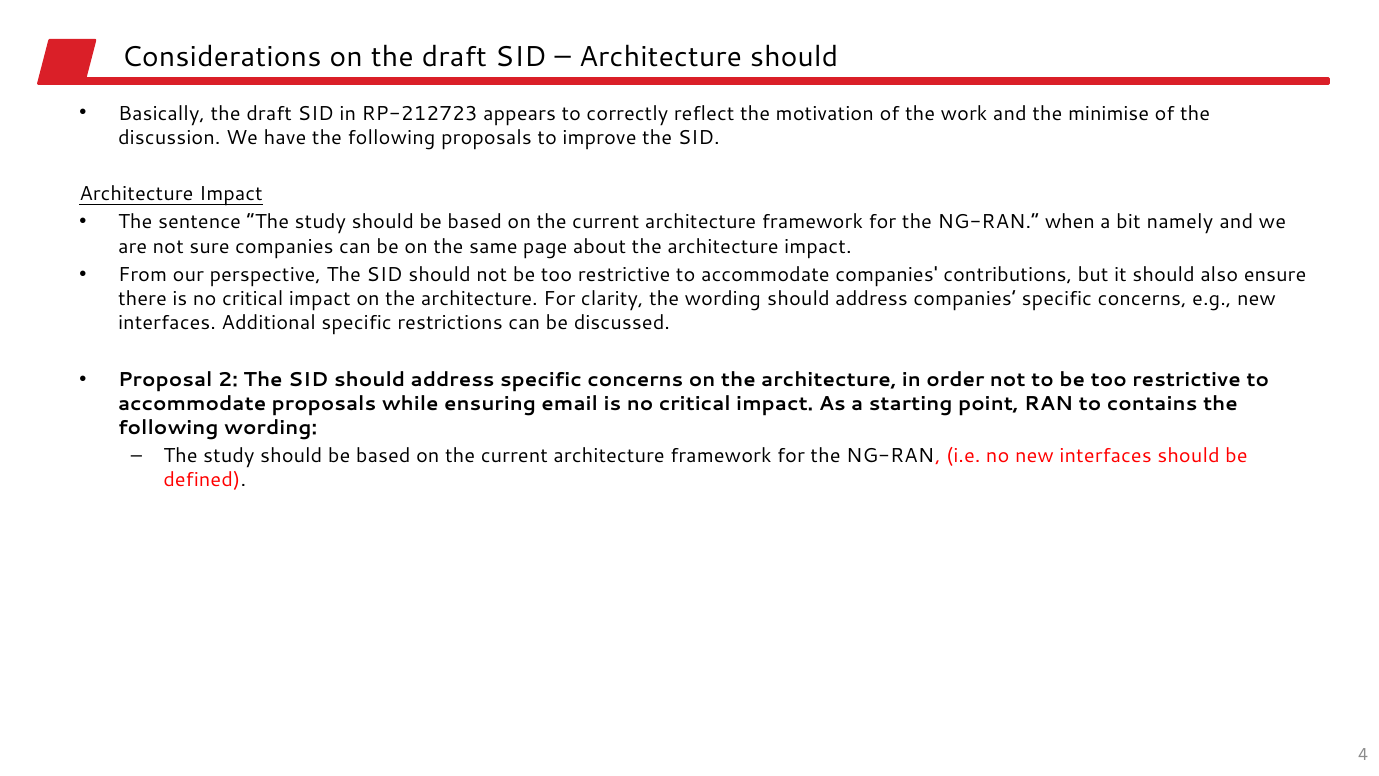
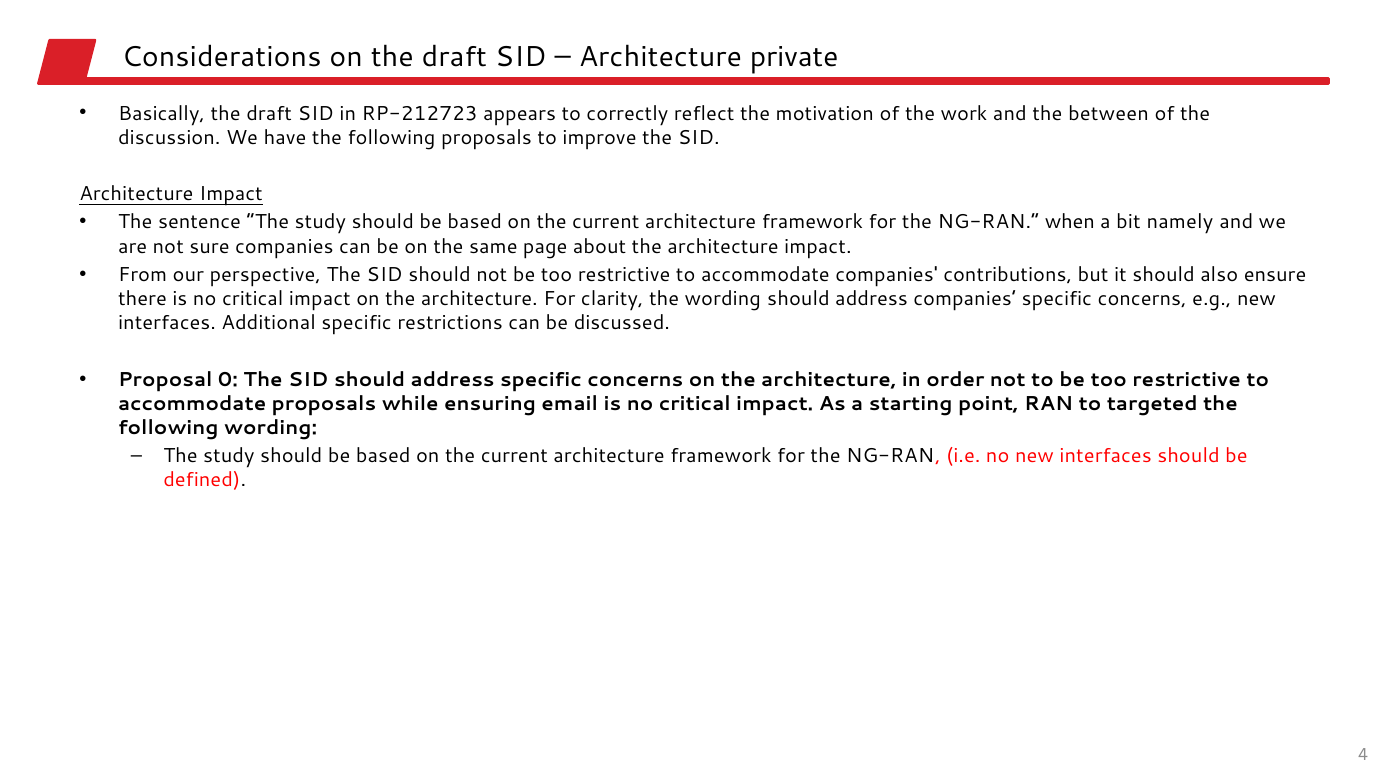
Architecture should: should -> private
minimise: minimise -> between
2: 2 -> 0
contains: contains -> targeted
